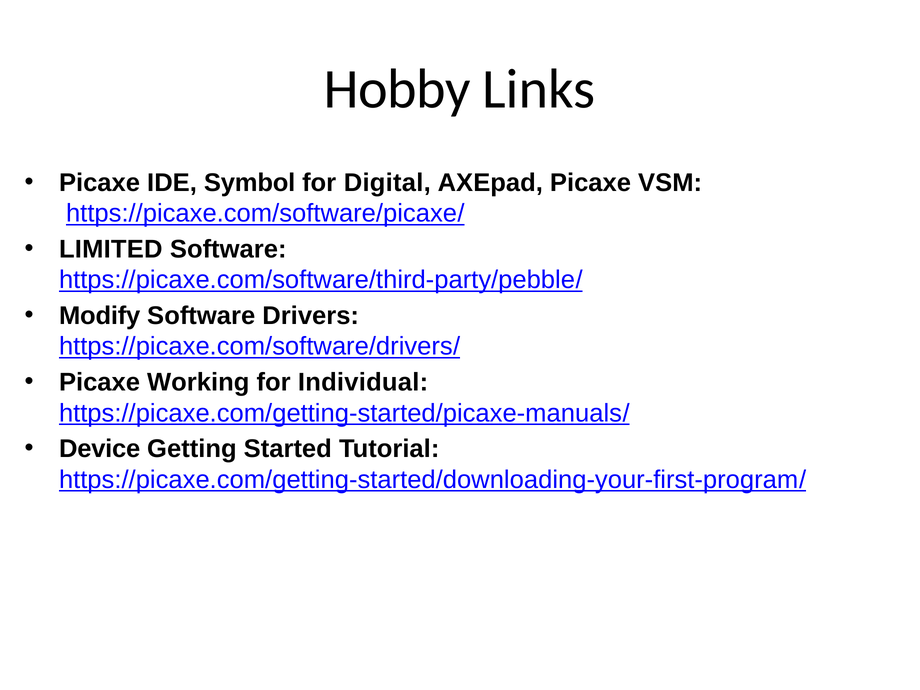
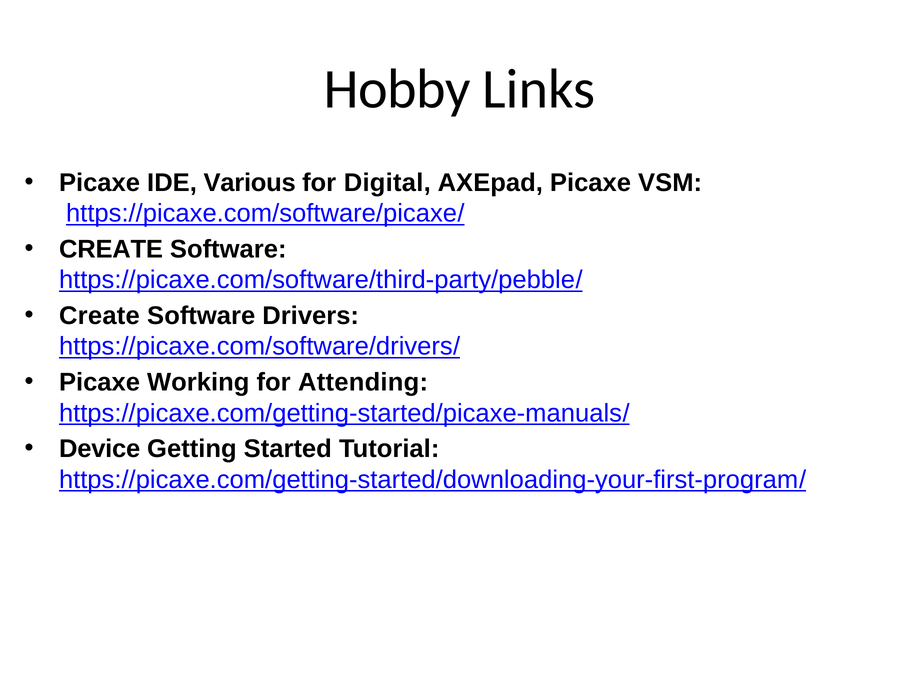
Symbol: Symbol -> Various
LIMITED at (111, 249): LIMITED -> CREATE
Modify at (100, 316): Modify -> Create
Individual: Individual -> Attending
